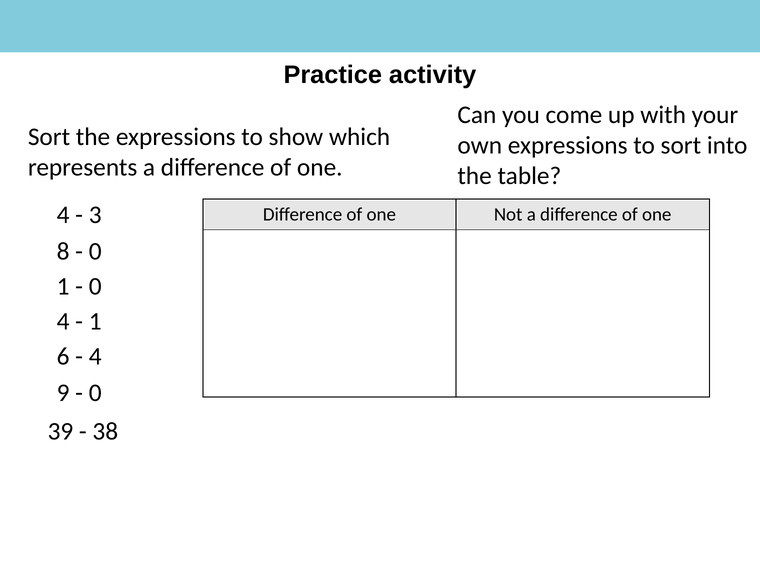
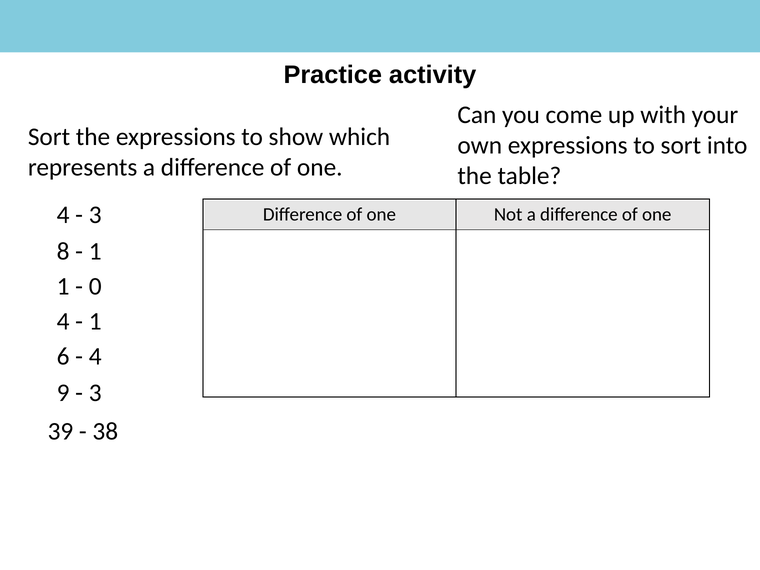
0 at (95, 252): 0 -> 1
0 at (95, 393): 0 -> 3
